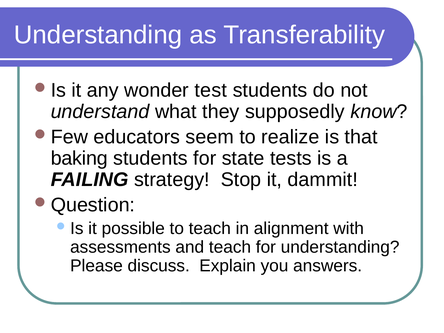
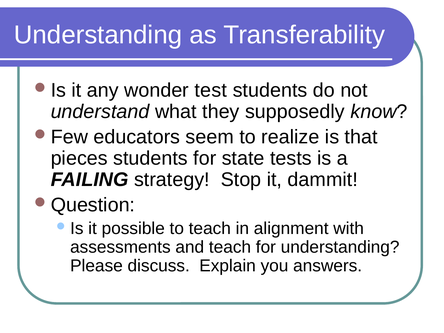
baking: baking -> pieces
